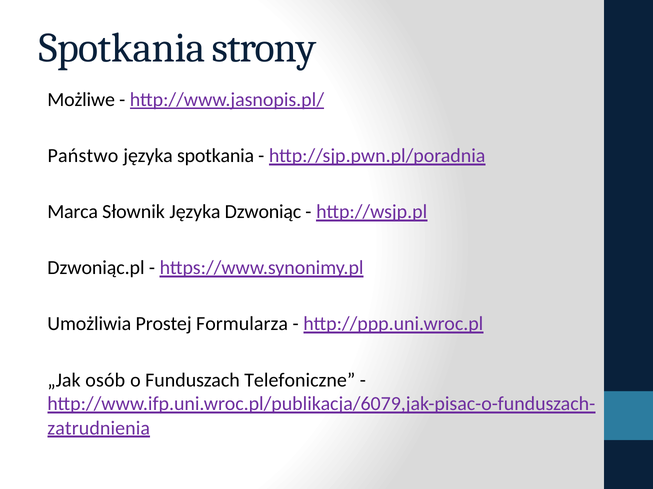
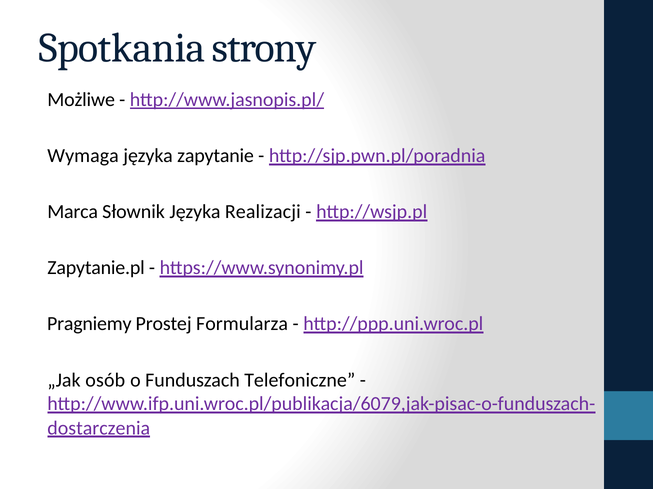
Państwo: Państwo -> Wymaga
języka spotkania: spotkania -> zapytanie
Dzwoniąc: Dzwoniąc -> Realizacji
Dzwoniąc.pl: Dzwoniąc.pl -> Zapytanie.pl
Umożliwia: Umożliwia -> Pragniemy
zatrudnienia: zatrudnienia -> dostarczenia
